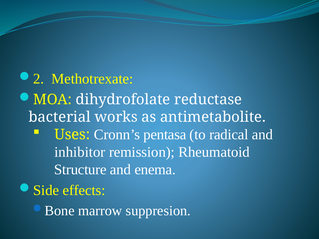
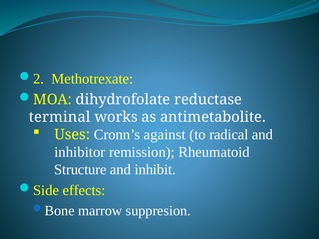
bacterial: bacterial -> terminal
pentasa: pentasa -> against
enema: enema -> inhibit
